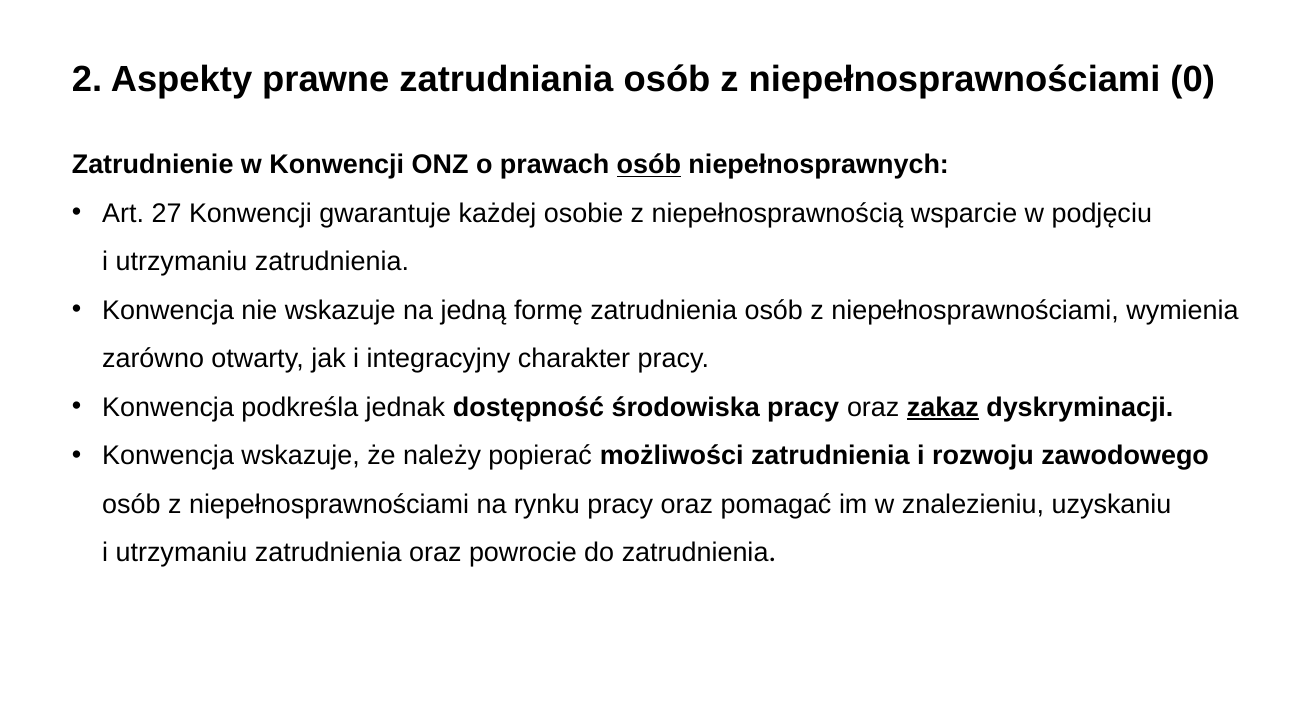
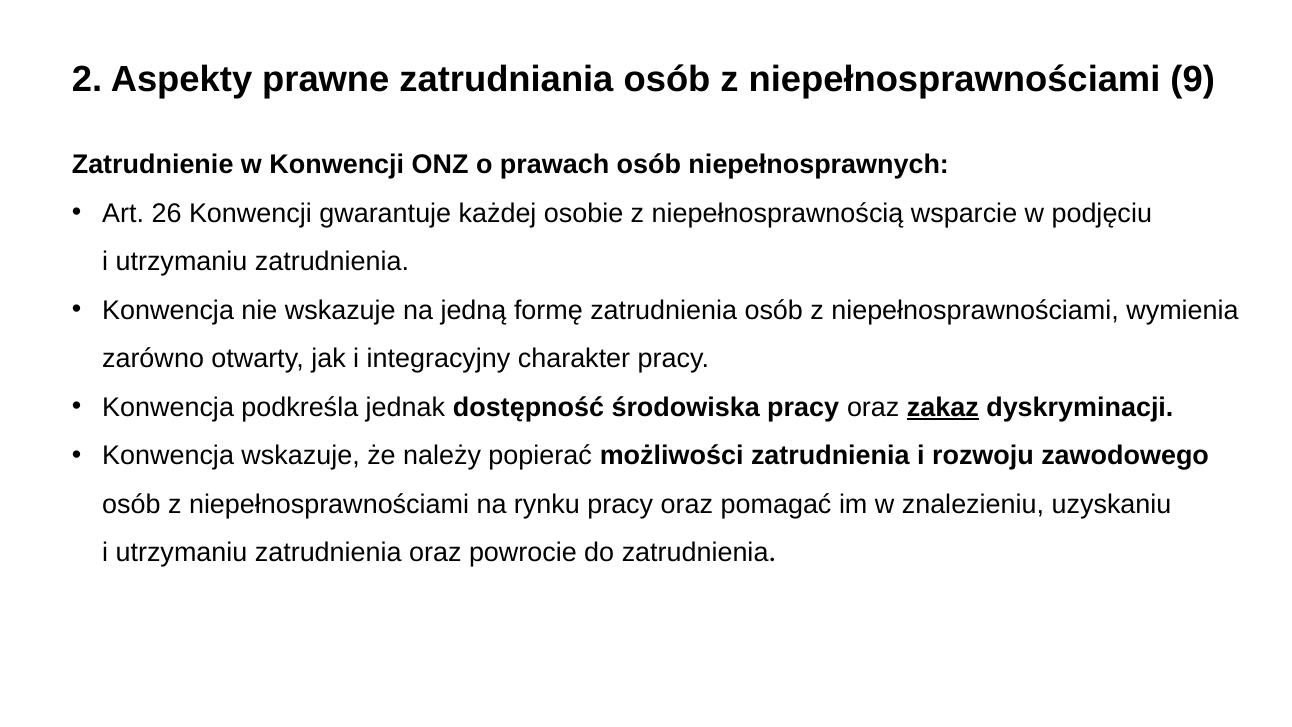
0: 0 -> 9
osób at (649, 165) underline: present -> none
27: 27 -> 26
